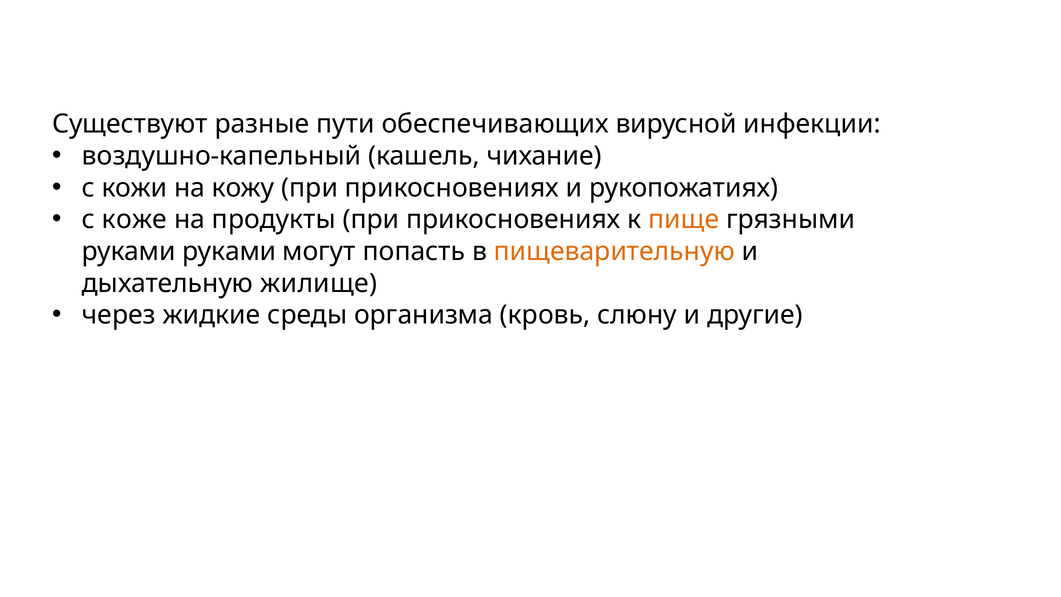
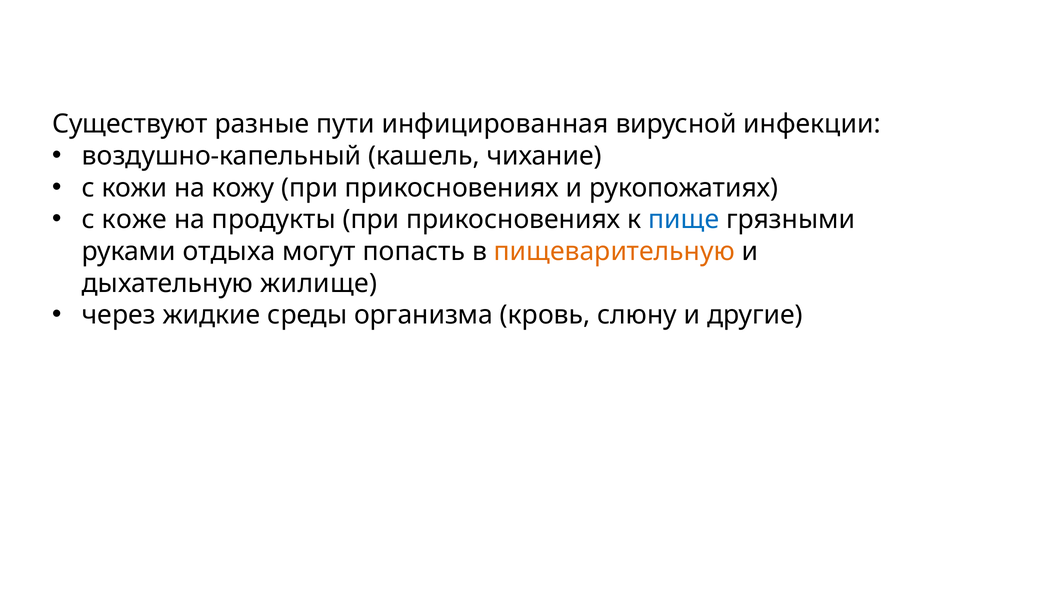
обеспечивающих: обеспечивающих -> инфицированная
пище colour: orange -> blue
руками руками: руками -> отдыха
